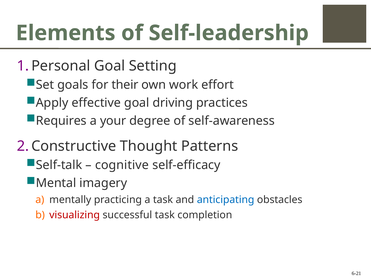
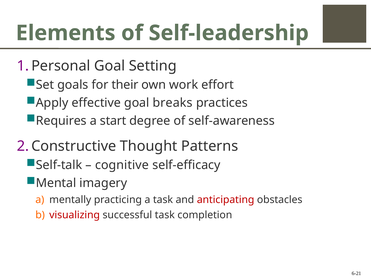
driving: driving -> breaks
your: your -> start
anticipating colour: blue -> red
